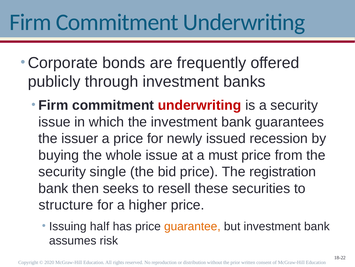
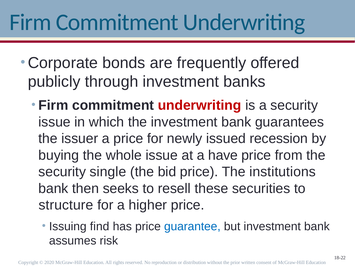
must: must -> have
registration: registration -> institutions
half: half -> find
guarantee colour: orange -> blue
